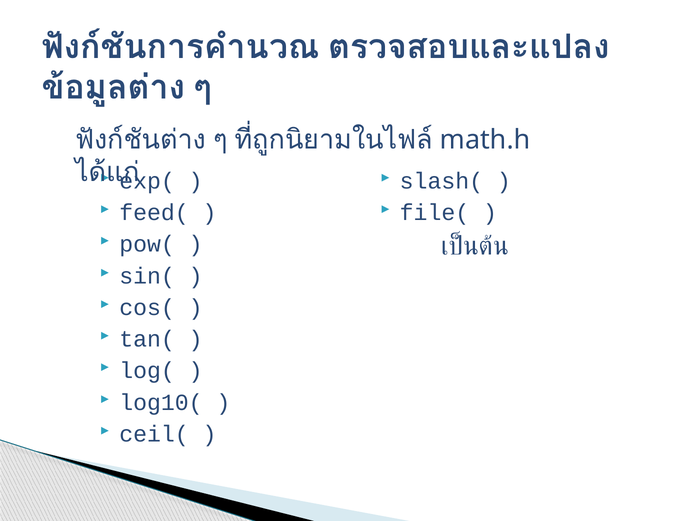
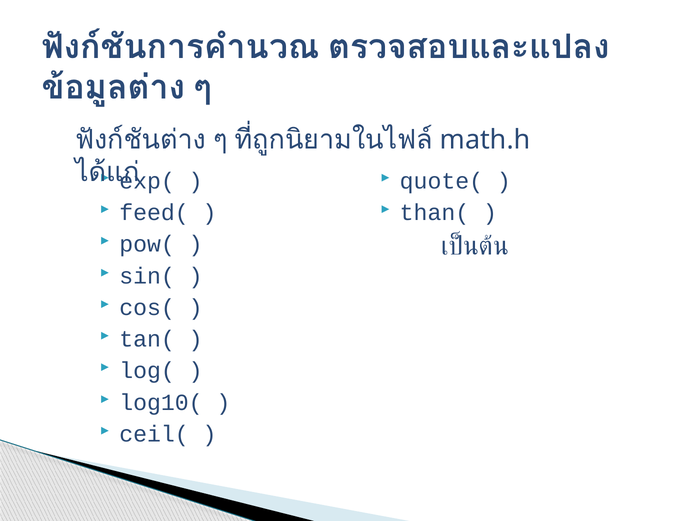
slash(: slash( -> quote(
file(: file( -> than(
